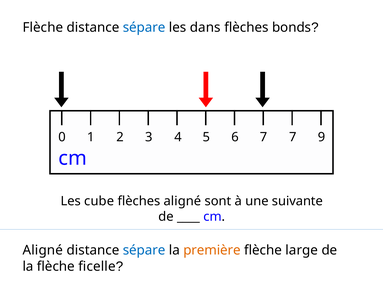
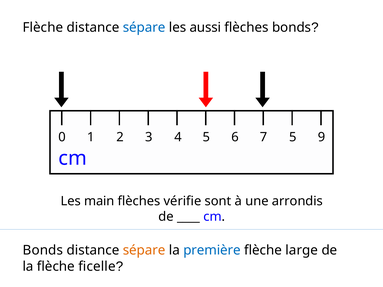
dans: dans -> aussi
7 7: 7 -> 5
cube: cube -> main
flèches aligné: aligné -> vérifie
suivante: suivante -> arrondis
Aligné at (43, 251): Aligné -> Bonds
sépare at (144, 251) colour: blue -> orange
première colour: orange -> blue
